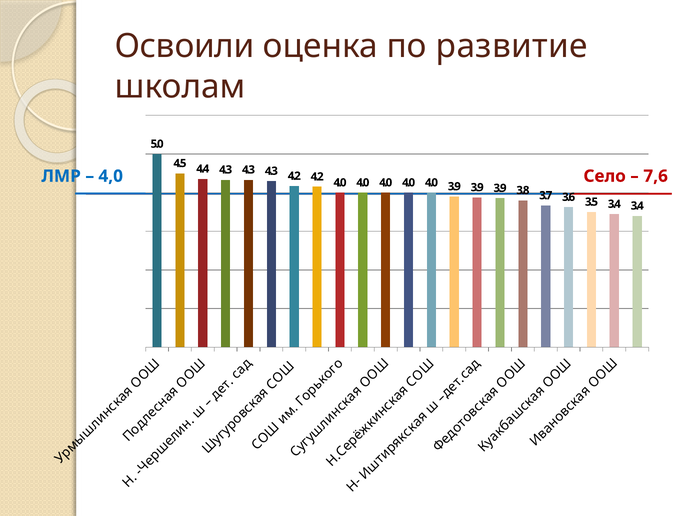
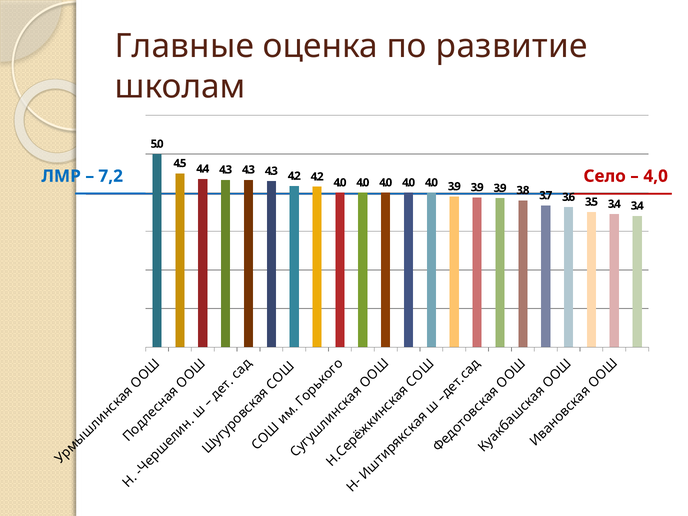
Освоили: Освоили -> Главные
4,0: 4,0 -> 7,2
7,6: 7,6 -> 4,0
